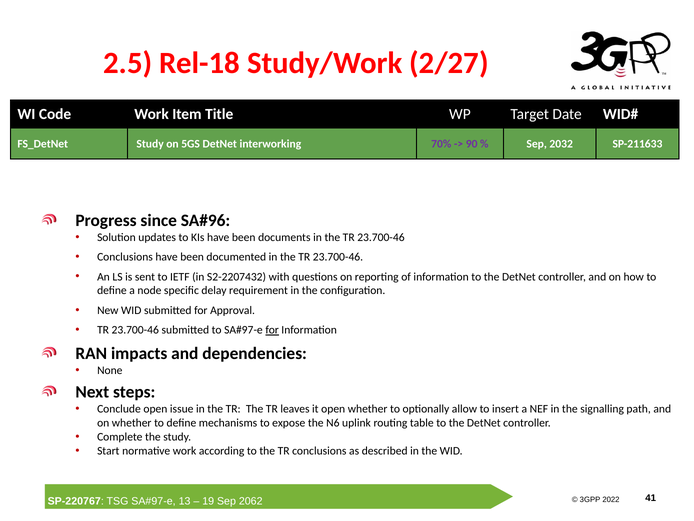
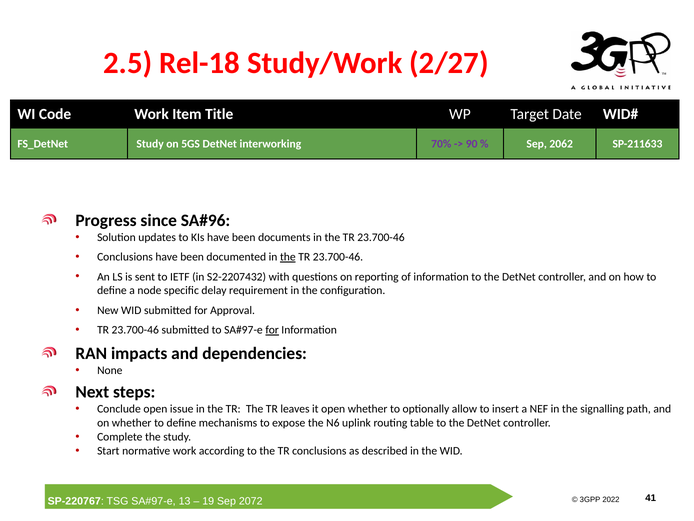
2032: 2032 -> 2062
the at (288, 257) underline: none -> present
2062: 2062 -> 2072
